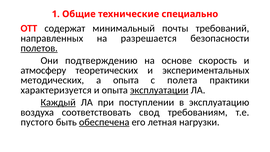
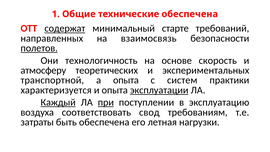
технические специально: специально -> обеспечена
содержат underline: none -> present
почты: почты -> старте
разрешается: разрешается -> взаимосвязь
подтверждению: подтверждению -> технологичность
методических: методических -> транспортной
полета: полета -> систем
при underline: none -> present
пустого: пустого -> затраты
обеспечена at (104, 122) underline: present -> none
